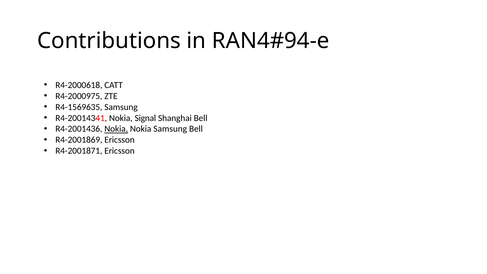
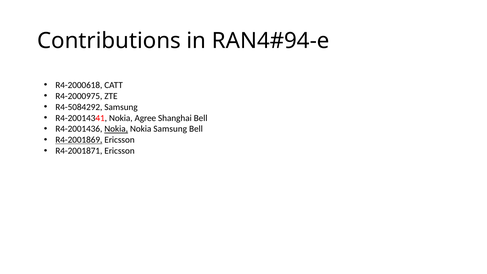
R4-1569635: R4-1569635 -> R4-5084292
Signal: Signal -> Agree
R4-2001869 underline: none -> present
